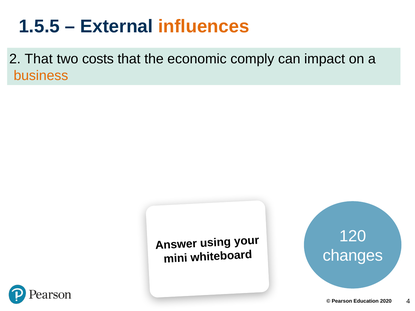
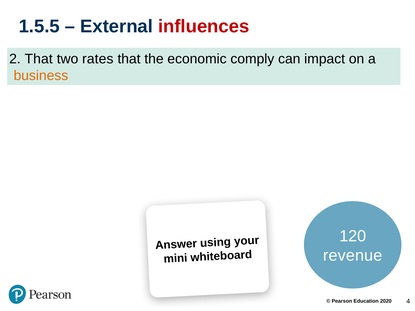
influences colour: orange -> red
costs: costs -> rates
changes: changes -> revenue
